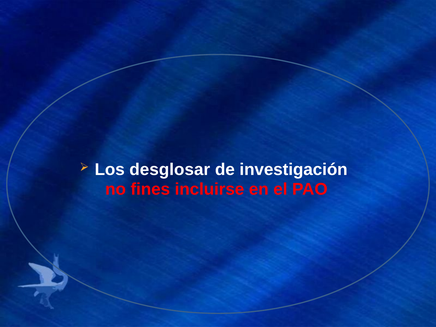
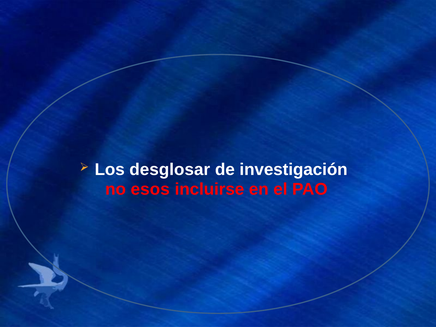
fines: fines -> esos
